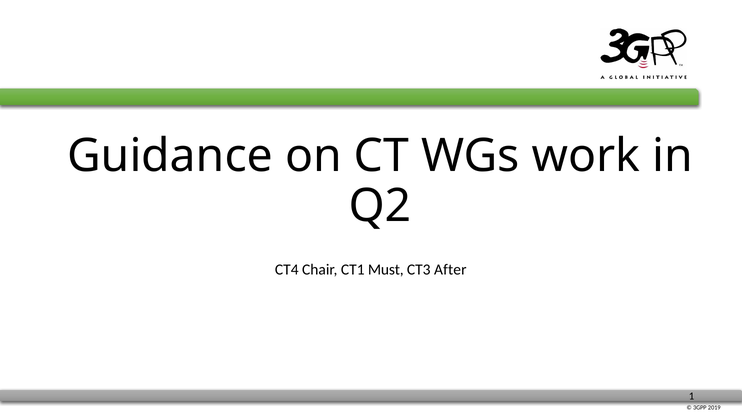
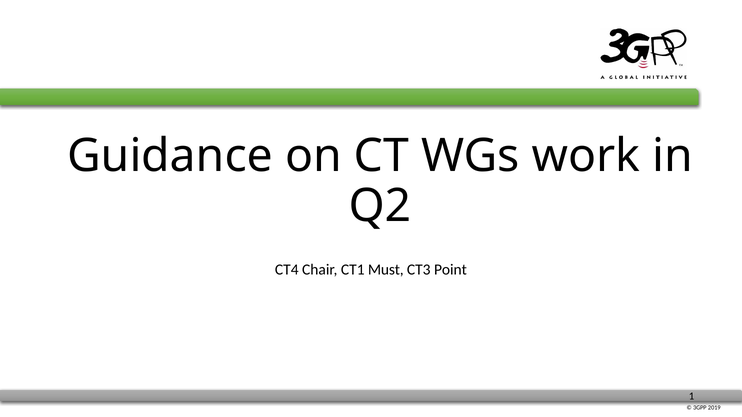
After: After -> Point
